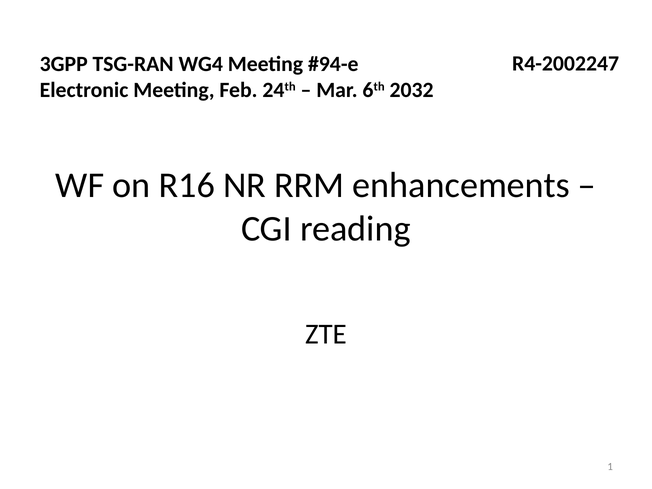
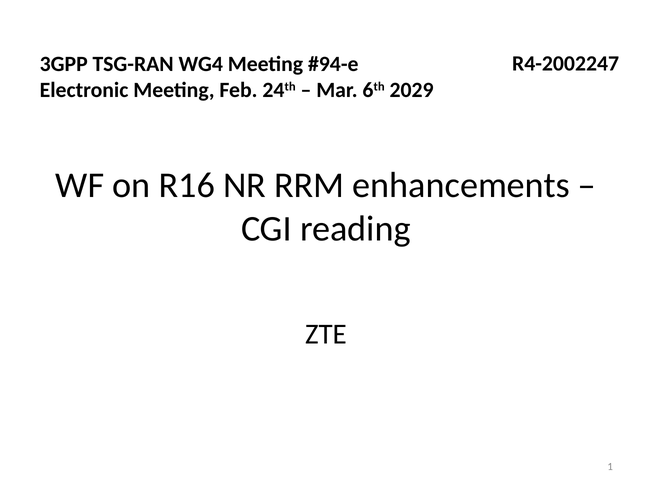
2032: 2032 -> 2029
